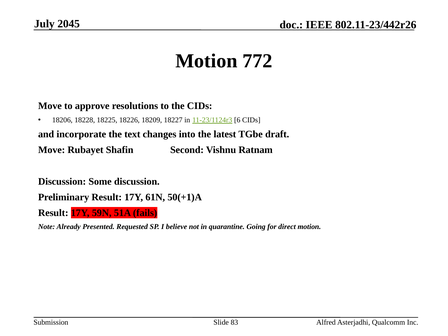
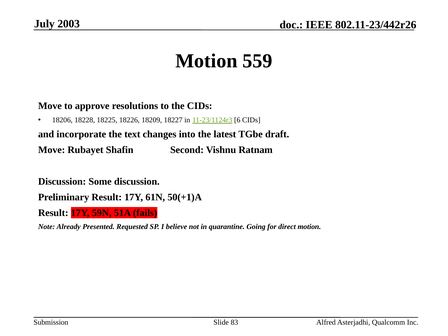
2045: 2045 -> 2003
772: 772 -> 559
